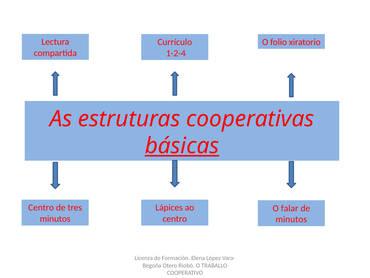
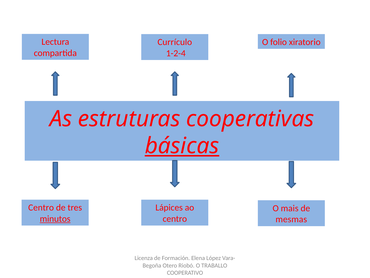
falar: falar -> mais
minutos at (55, 218) underline: none -> present
minutos at (291, 219): minutos -> mesmas
